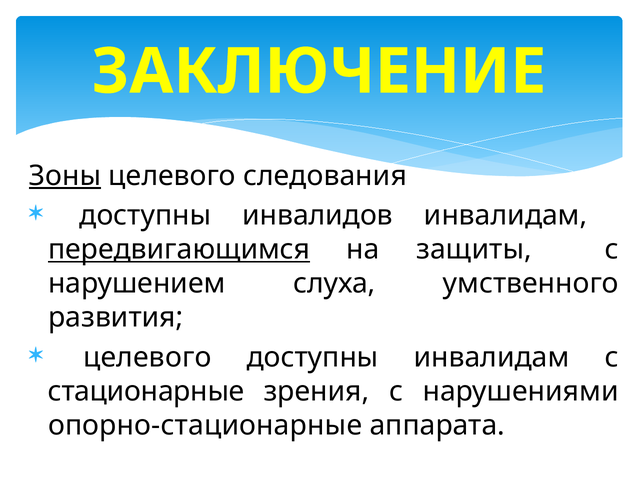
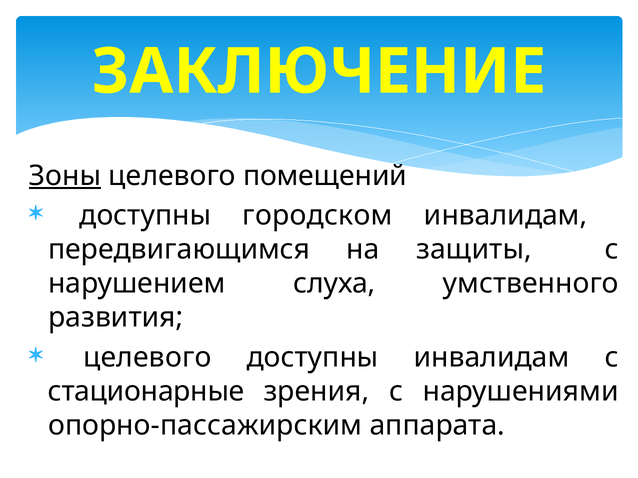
следования: следования -> помещений
инвалидов: инвалидов -> городском
передвигающимся underline: present -> none
опорно-стационарные: опорно-стационарные -> опорно-пассажирским
